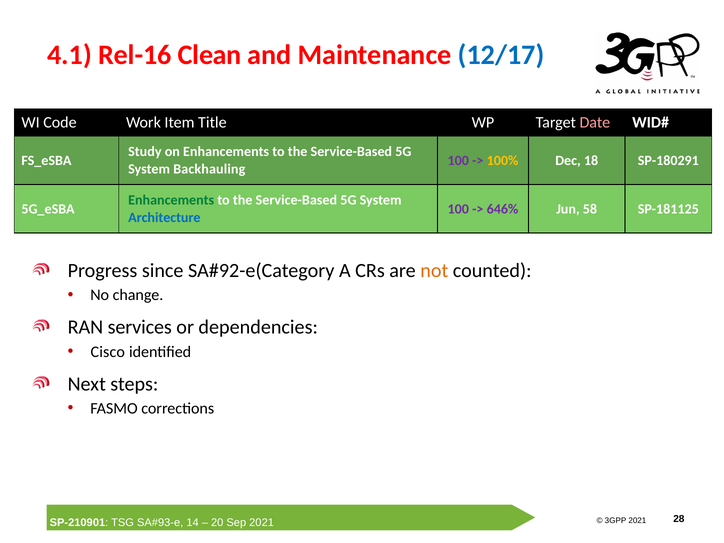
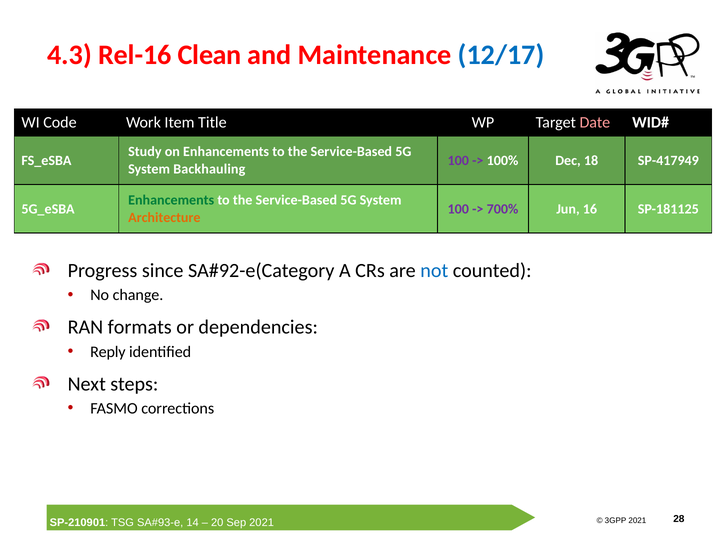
4.1: 4.1 -> 4.3
100% colour: yellow -> white
SP-180291: SP-180291 -> SP-417949
646%: 646% -> 700%
58: 58 -> 16
Architecture colour: blue -> orange
not colour: orange -> blue
services: services -> formats
Cisco: Cisco -> Reply
